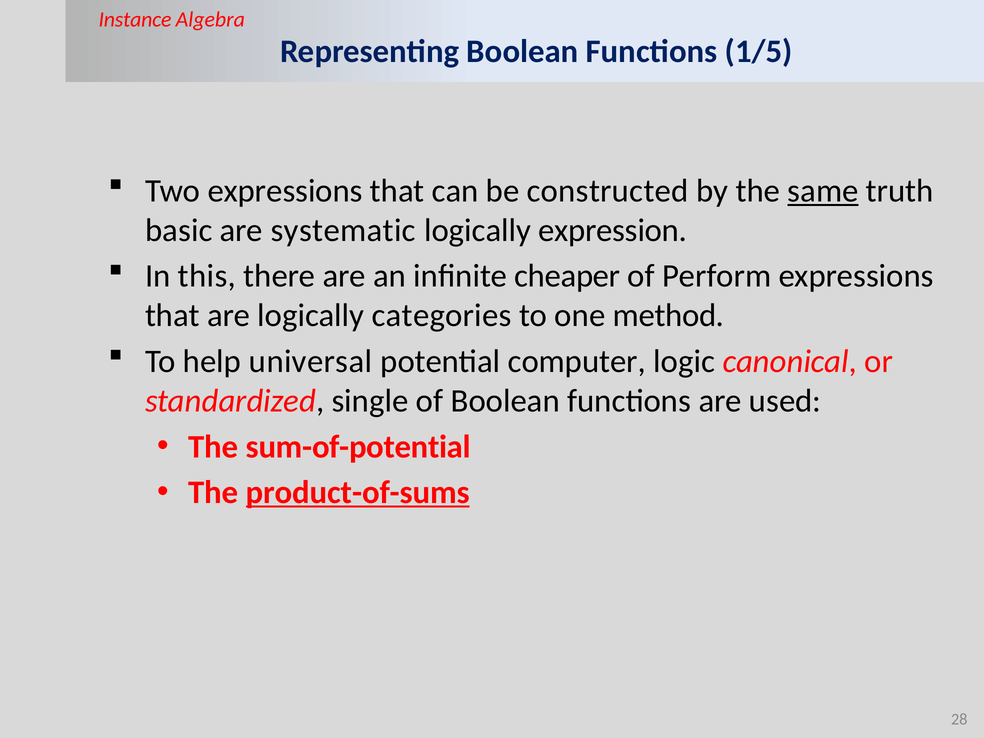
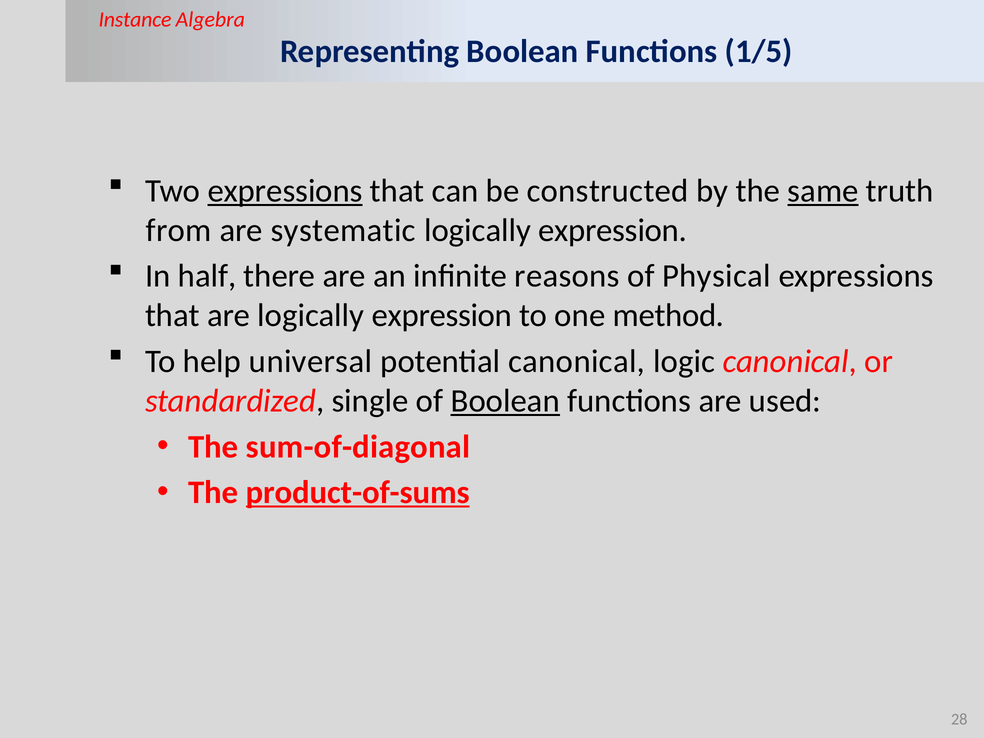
expressions at (285, 191) underline: none -> present
basic: basic -> from
this: this -> half
cheaper: cheaper -> reasons
Perform: Perform -> Physical
are logically categories: categories -> expression
potential computer: computer -> canonical
Boolean at (505, 401) underline: none -> present
sum-of-potential: sum-of-potential -> sum-of-diagonal
